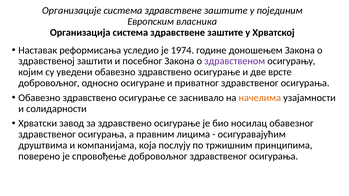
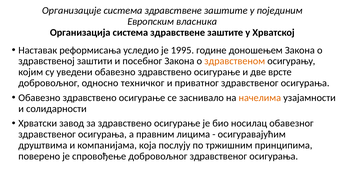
1974: 1974 -> 1995
здравственом colour: purple -> orange
осигуране: осигуране -> техничког
